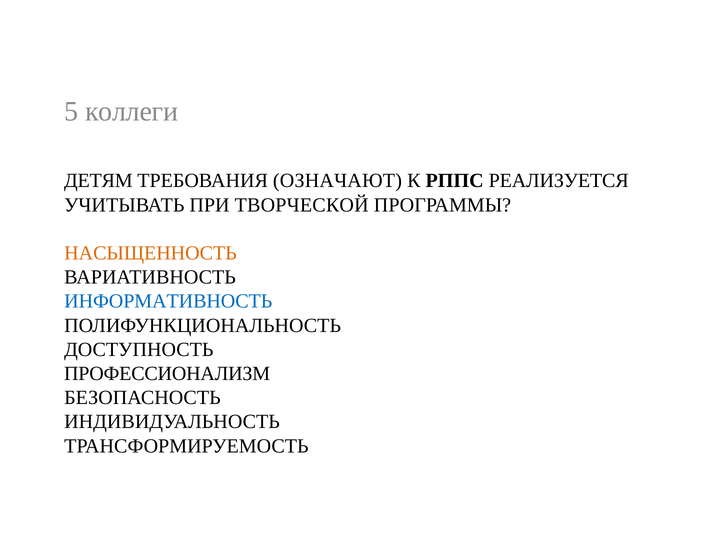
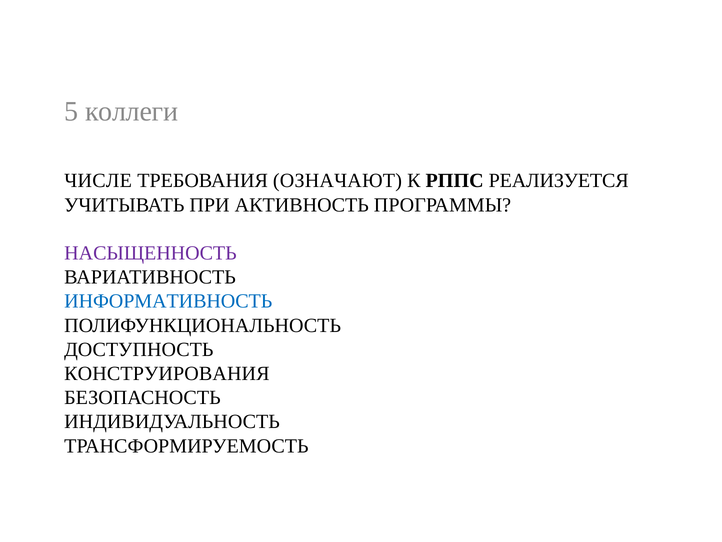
ДЕТЯМ: ДЕТЯМ -> ЧИСЛЕ
ТВОРЧЕСКОЙ: ТВОРЧЕСКОЙ -> АКТИВНОСТЬ
НАСЫЩЕННОСТЬ colour: orange -> purple
ПРОФЕССИОНАЛИЗМ: ПРОФЕССИОНАЛИЗМ -> КОНСТРУИРОВАНИЯ
